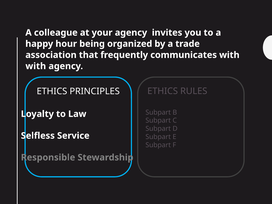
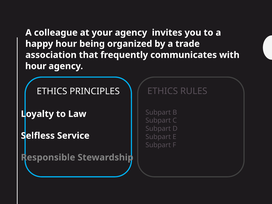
with at (36, 66): with -> hour
